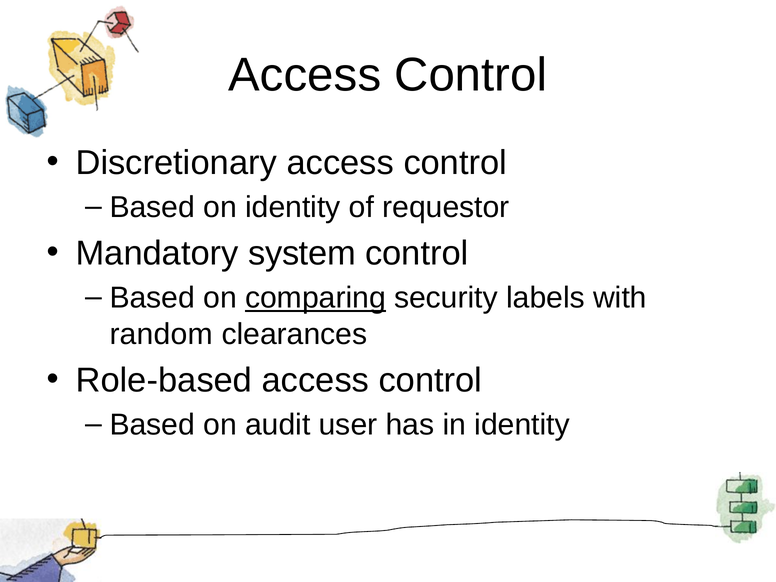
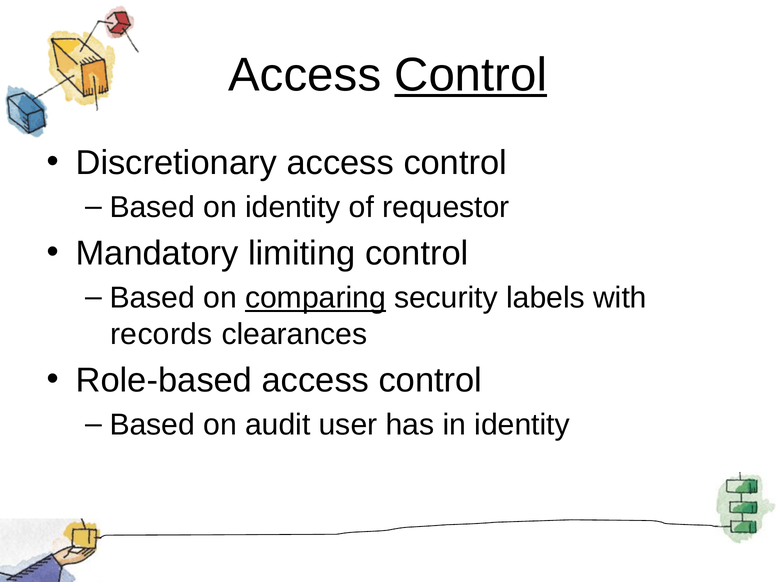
Control at (471, 75) underline: none -> present
system: system -> limiting
random: random -> records
